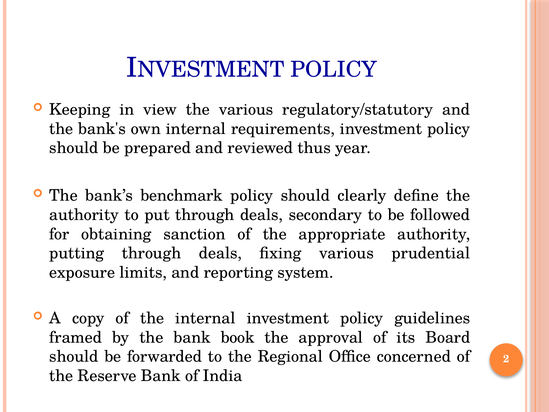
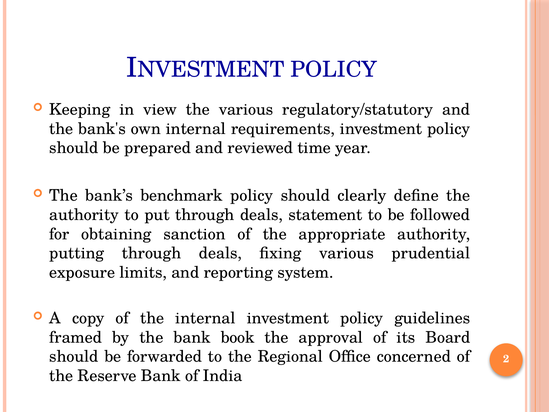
thus: thus -> time
secondary: secondary -> statement
